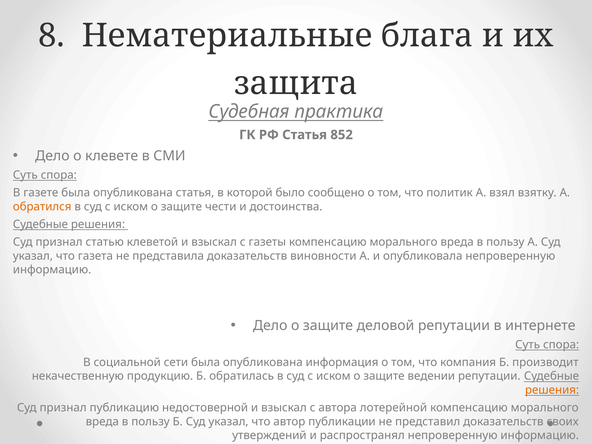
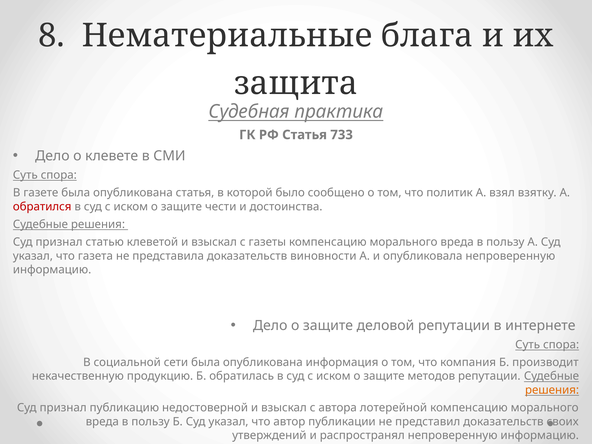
852: 852 -> 733
обратился colour: orange -> red
ведении: ведении -> методов
